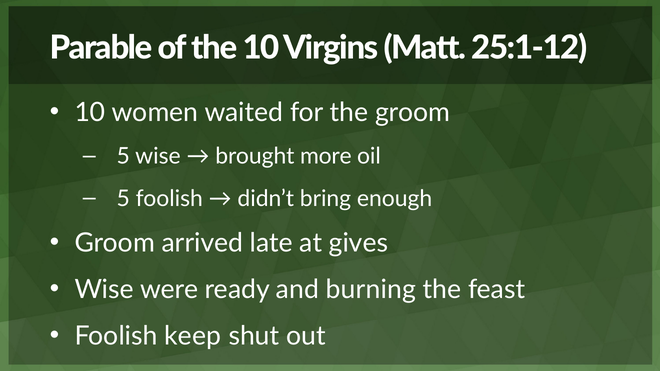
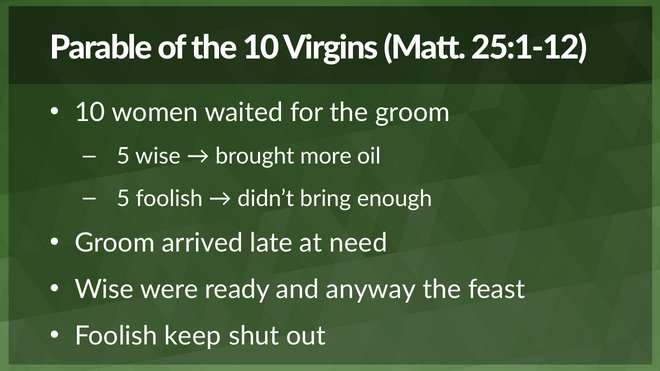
gives: gives -> need
burning: burning -> anyway
